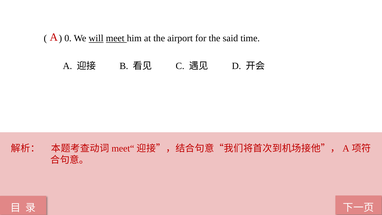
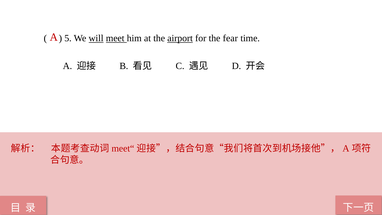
0: 0 -> 5
airport underline: none -> present
said: said -> fear
